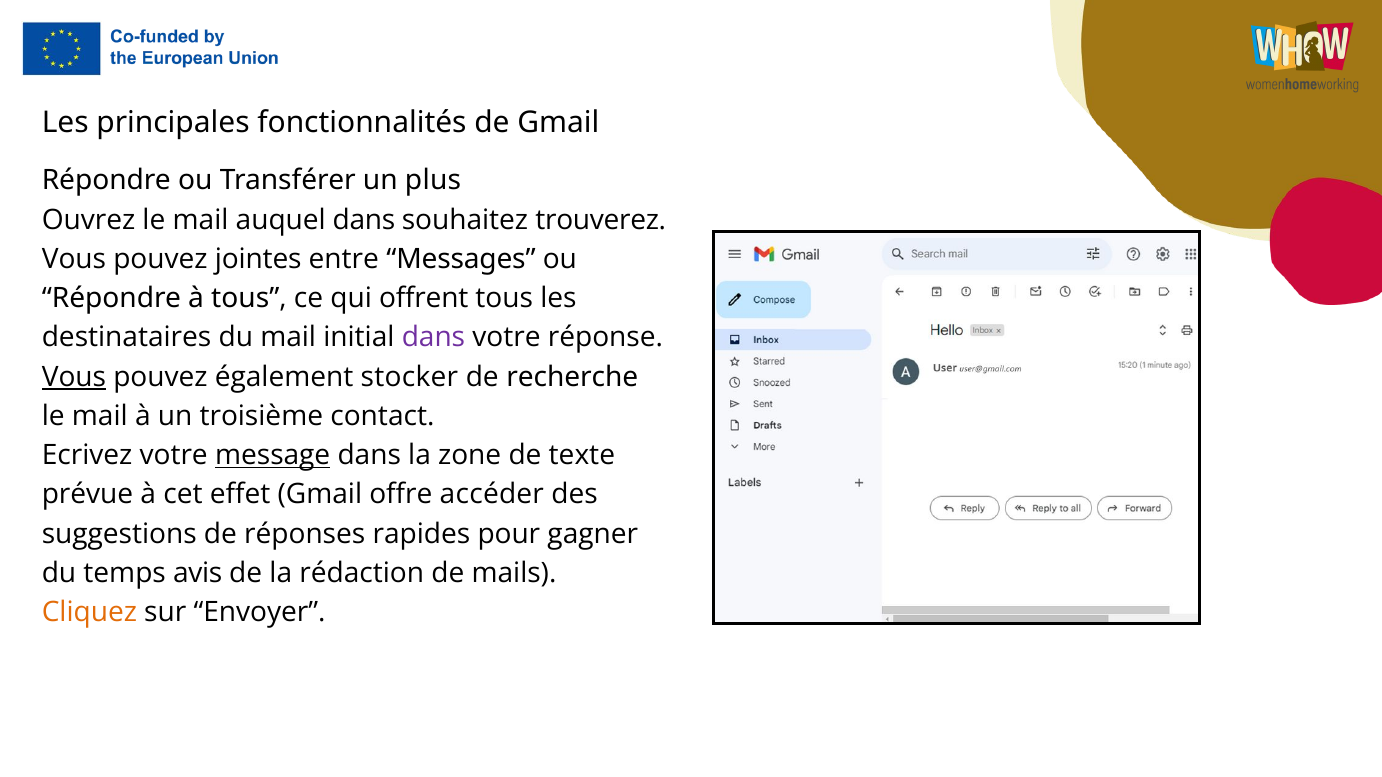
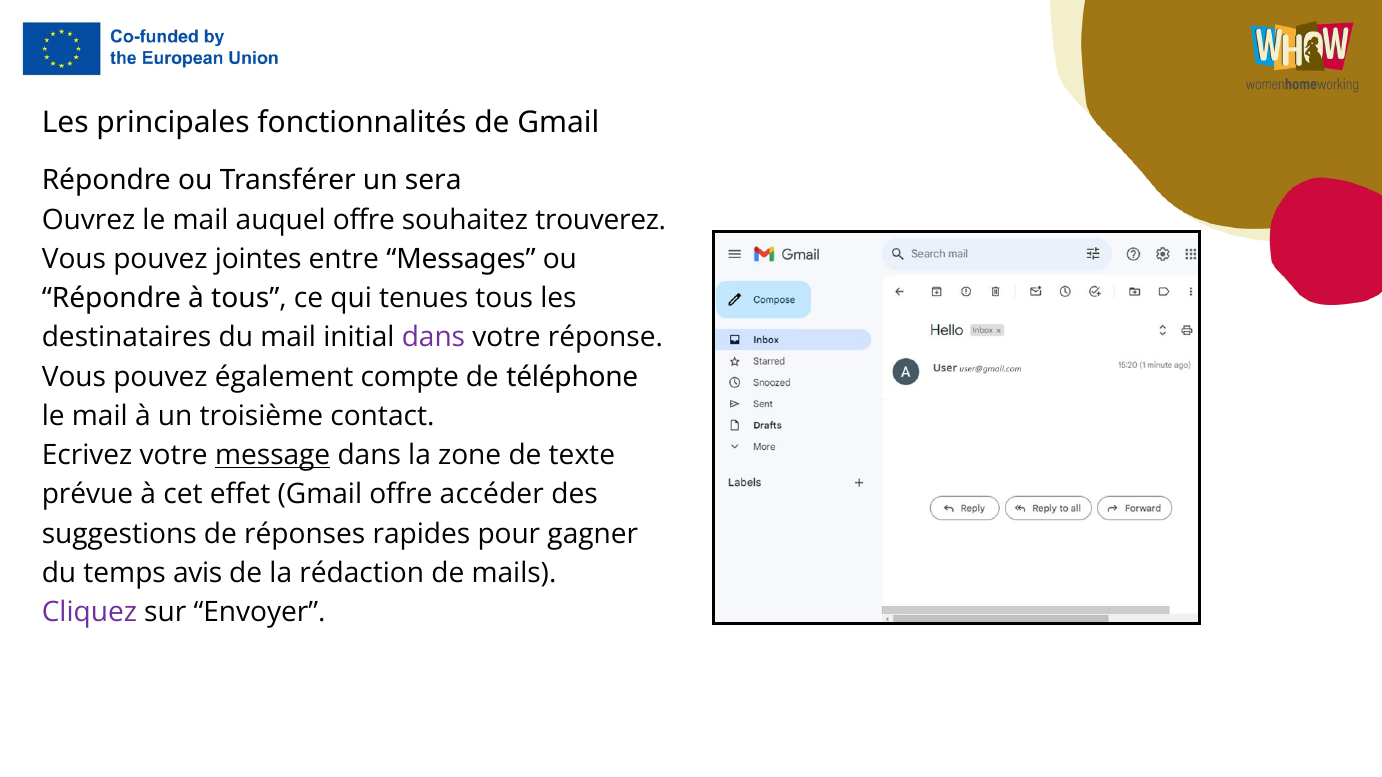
plus: plus -> sera
auquel dans: dans -> offre
offrent: offrent -> tenues
Vous at (74, 377) underline: present -> none
stocker: stocker -> compte
recherche: recherche -> téléphone
Cliquez colour: orange -> purple
